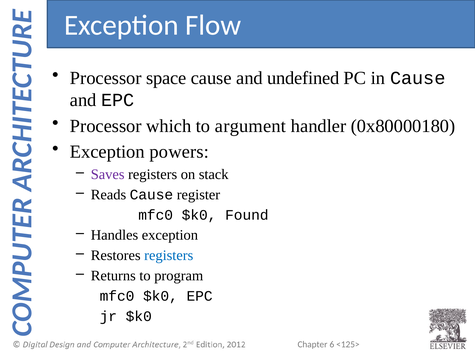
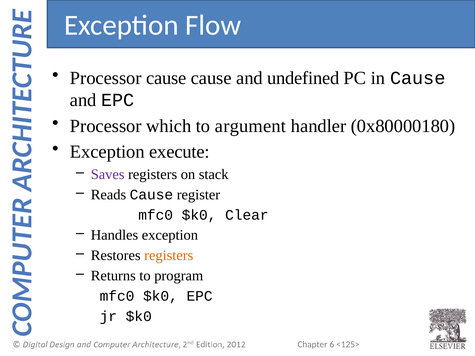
Processor space: space -> cause
powers: powers -> execute
Found: Found -> Clear
registers at (169, 256) colour: blue -> orange
